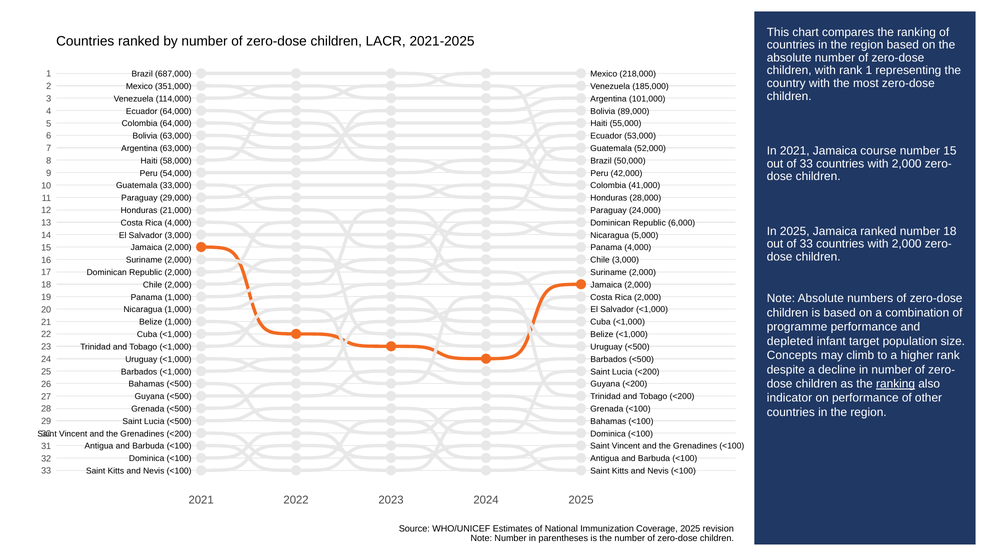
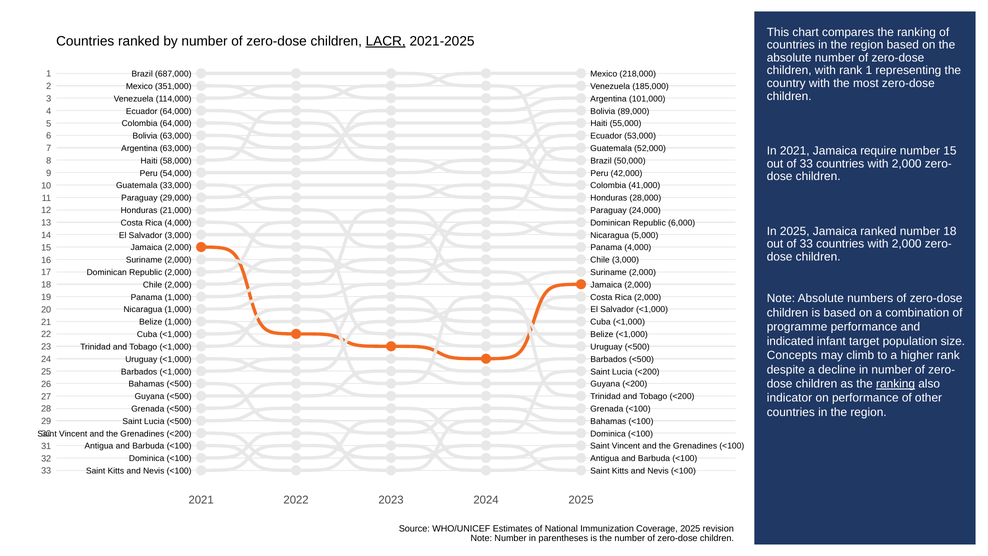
LACR underline: none -> present
course: course -> require
depleted: depleted -> indicated
